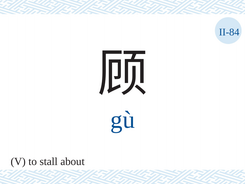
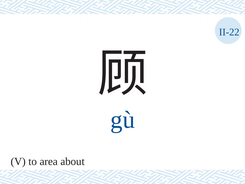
II-84: II-84 -> II-22
stall: stall -> area
